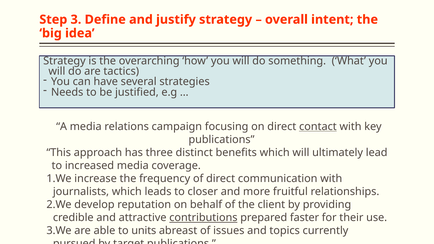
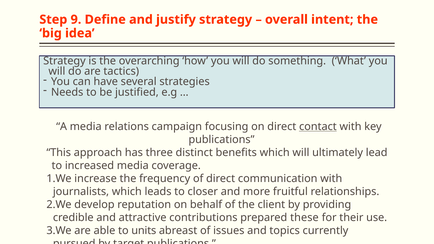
3: 3 -> 9
contributions underline: present -> none
faster: faster -> these
